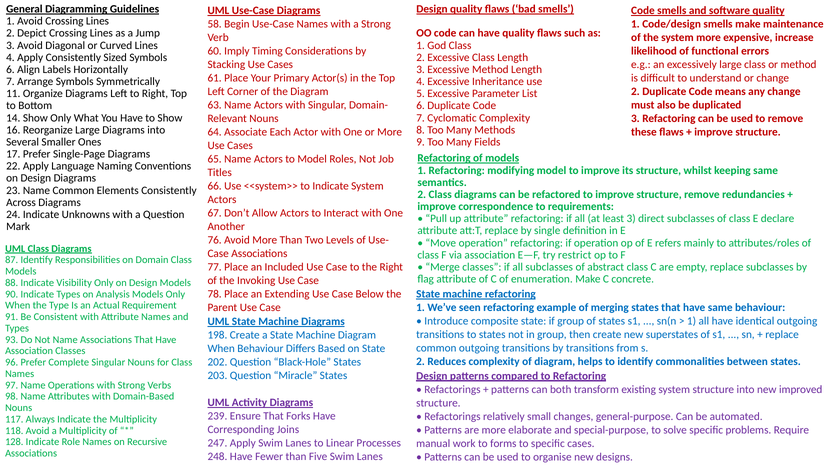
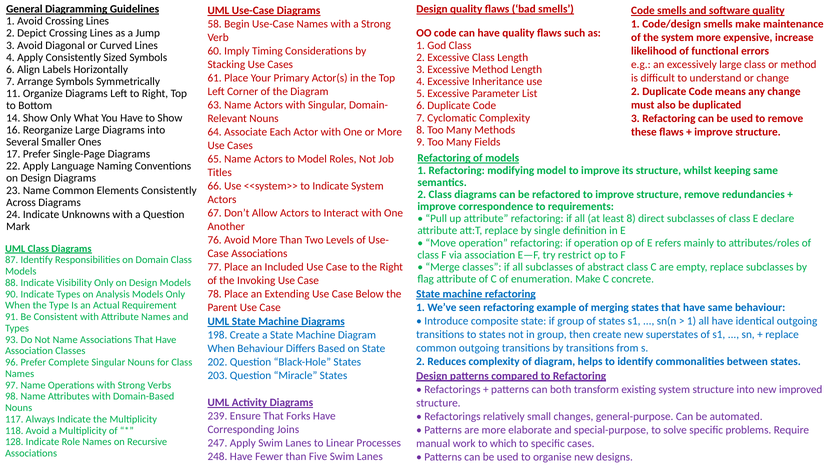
least 3: 3 -> 8
forms: forms -> which
